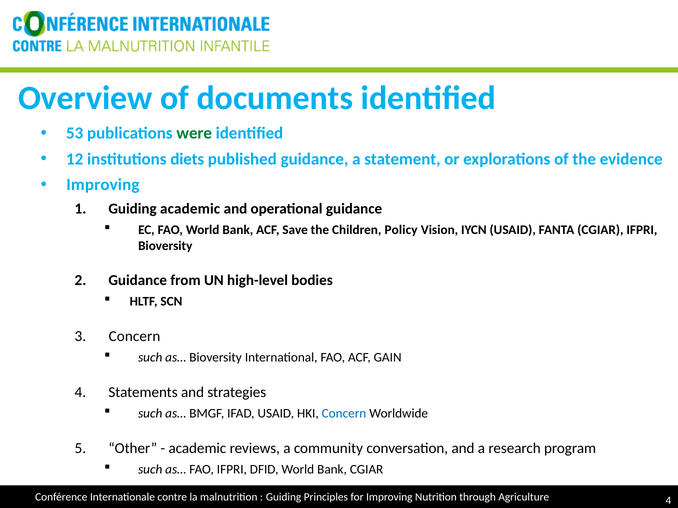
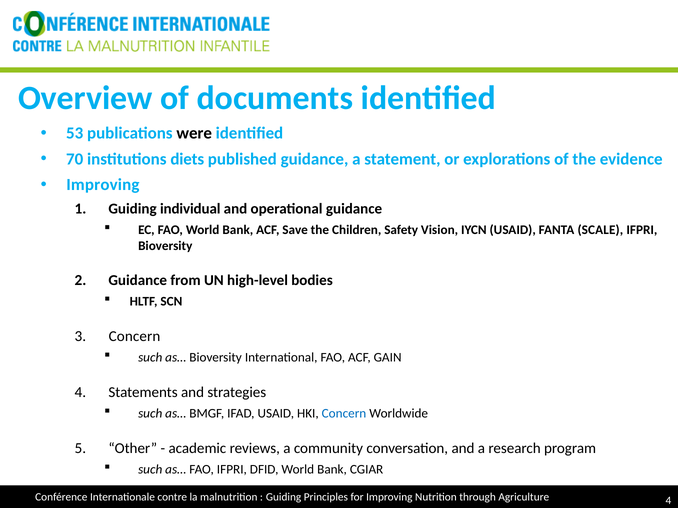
were colour: green -> black
12: 12 -> 70
Guiding academic: academic -> individual
Policy: Policy -> Safety
FANTA CGIAR: CGIAR -> SCALE
